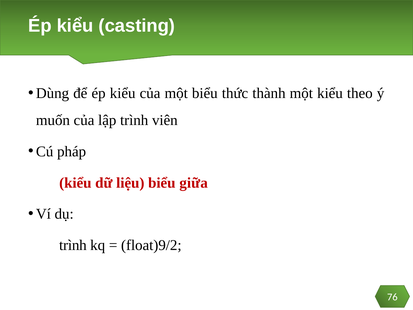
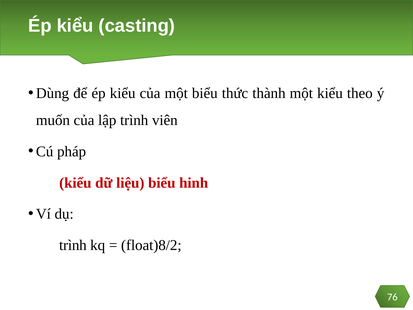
giữa: giữa -> hinh
float)9/2: float)9/2 -> float)8/2
